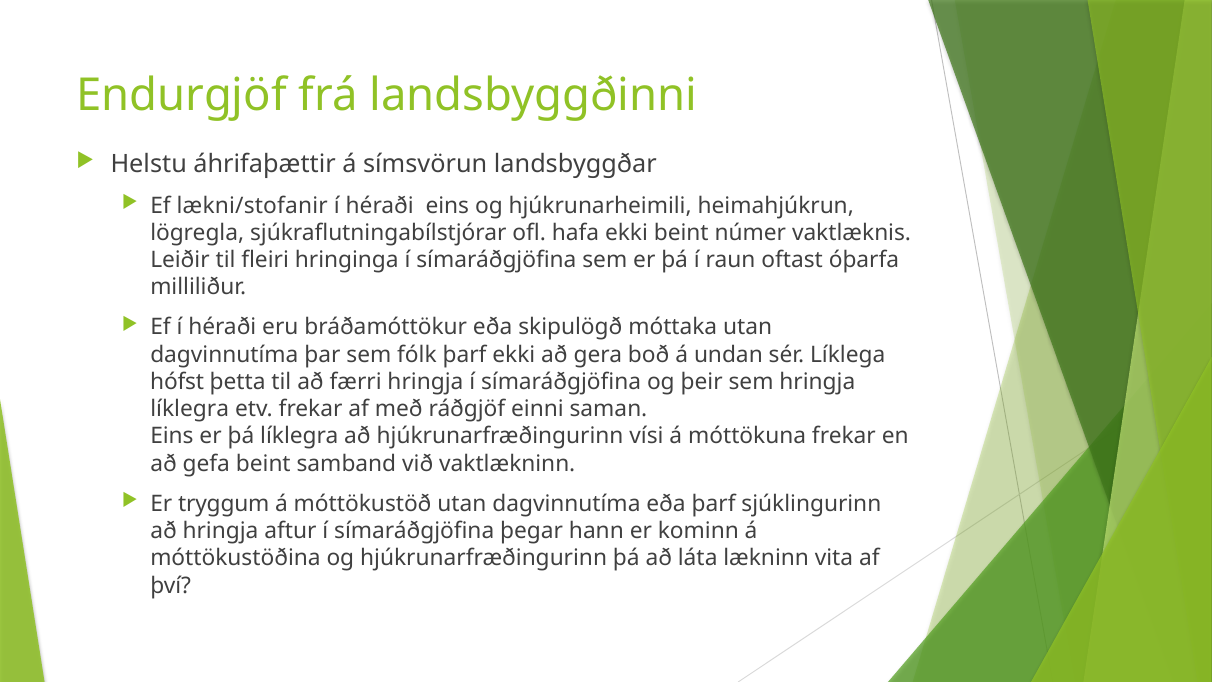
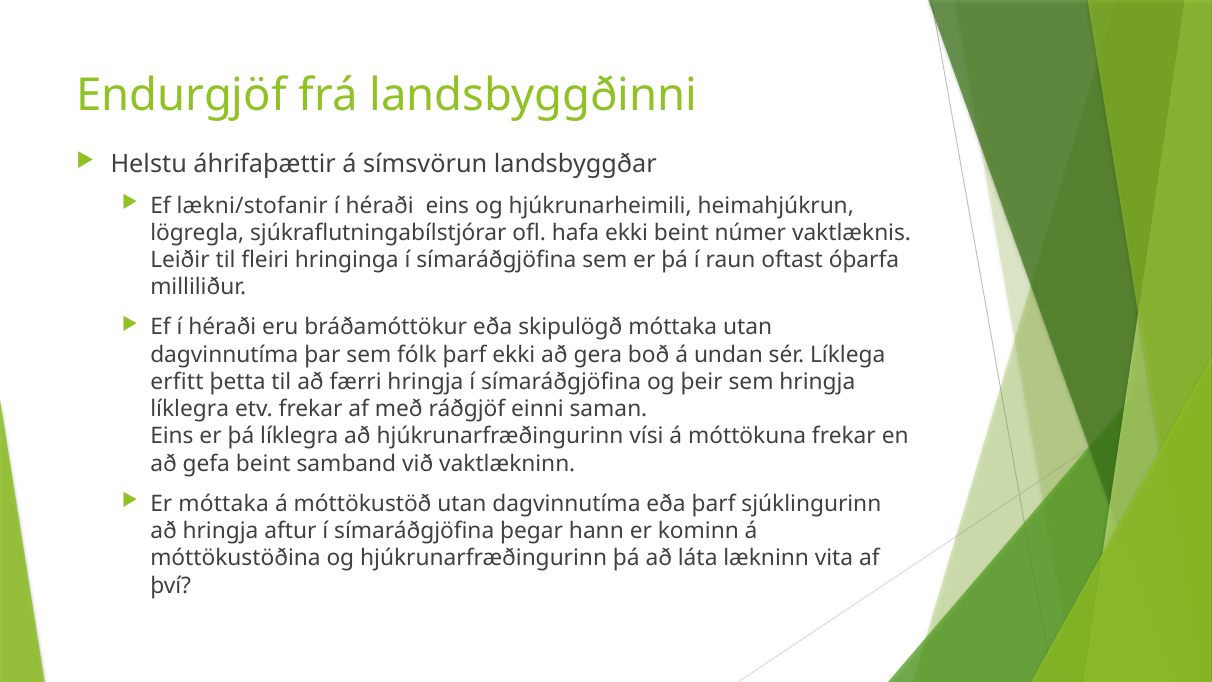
hófst: hófst -> erfitt
Er tryggum: tryggum -> móttaka
